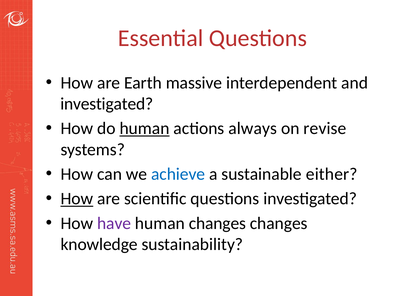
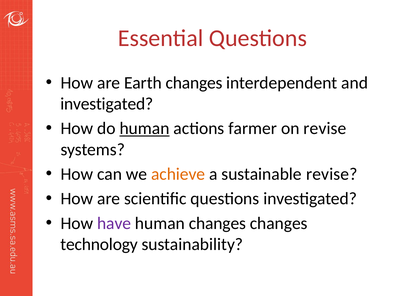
Earth massive: massive -> changes
always: always -> farmer
achieve colour: blue -> orange
sustainable either: either -> revise
How at (77, 198) underline: present -> none
knowledge: knowledge -> technology
